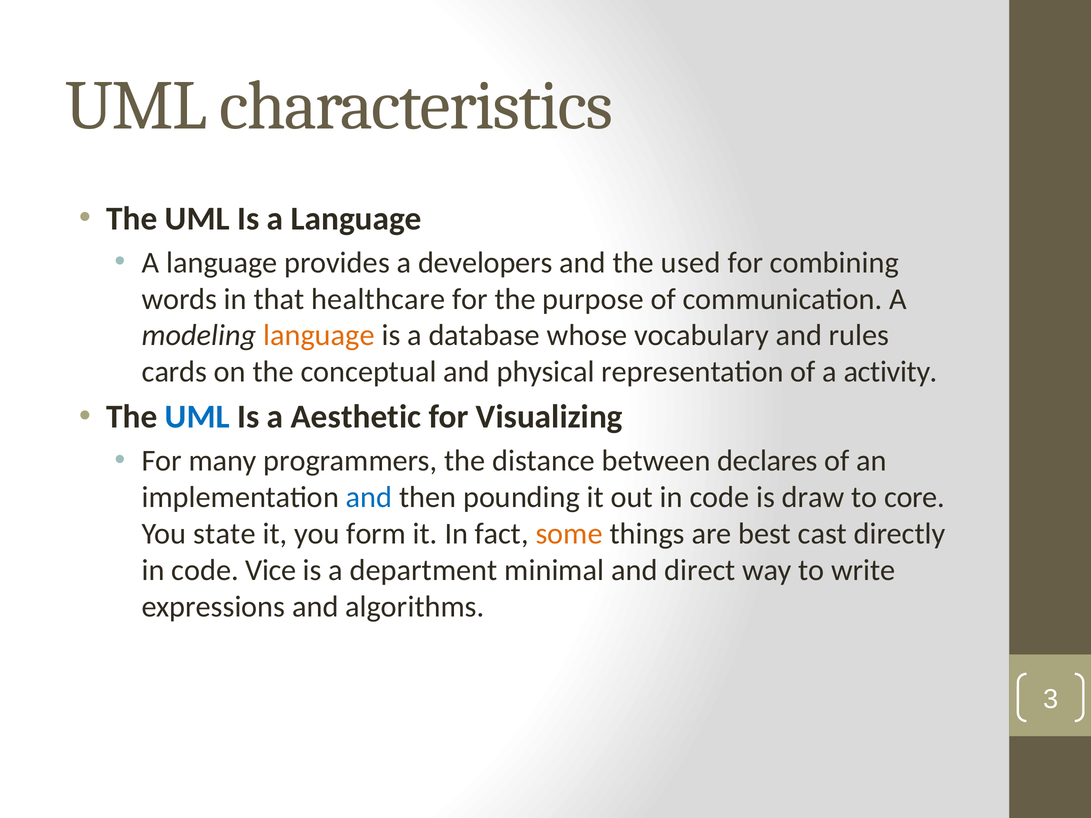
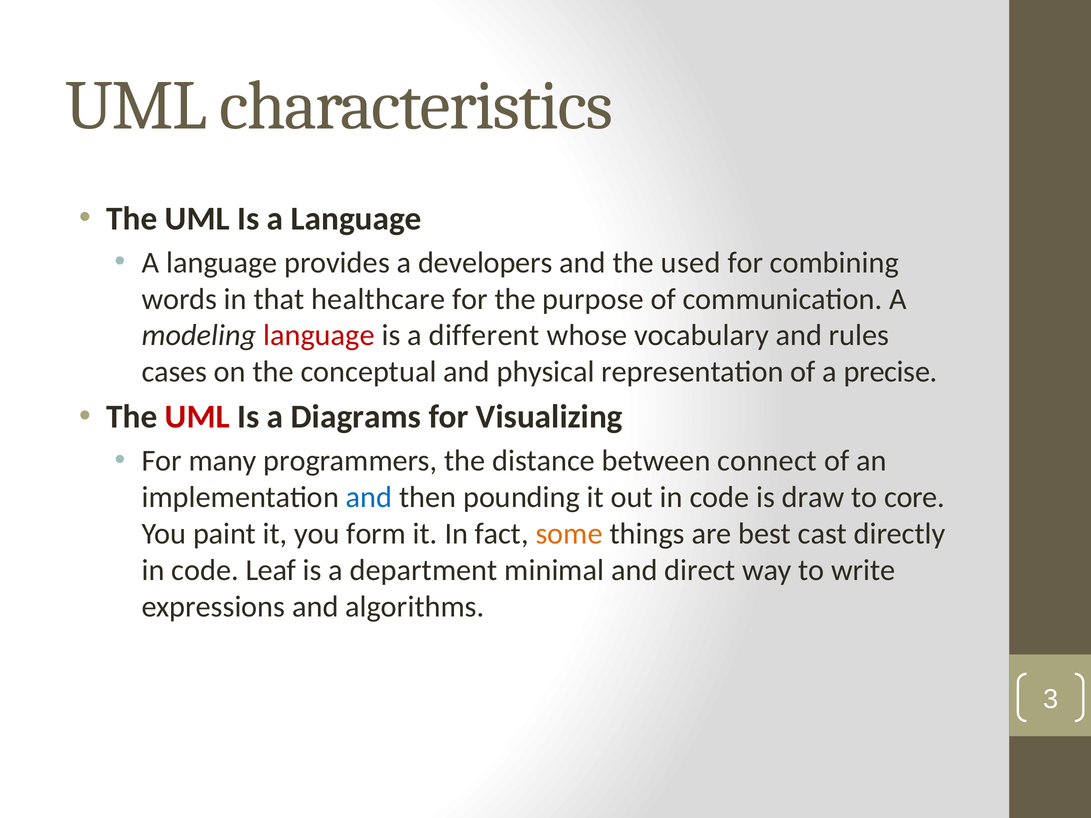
language at (319, 336) colour: orange -> red
database: database -> different
cards: cards -> cases
activity: activity -> precise
UML at (197, 417) colour: blue -> red
Aesthetic: Aesthetic -> Diagrams
declares: declares -> connect
state: state -> paint
Vice: Vice -> Leaf
